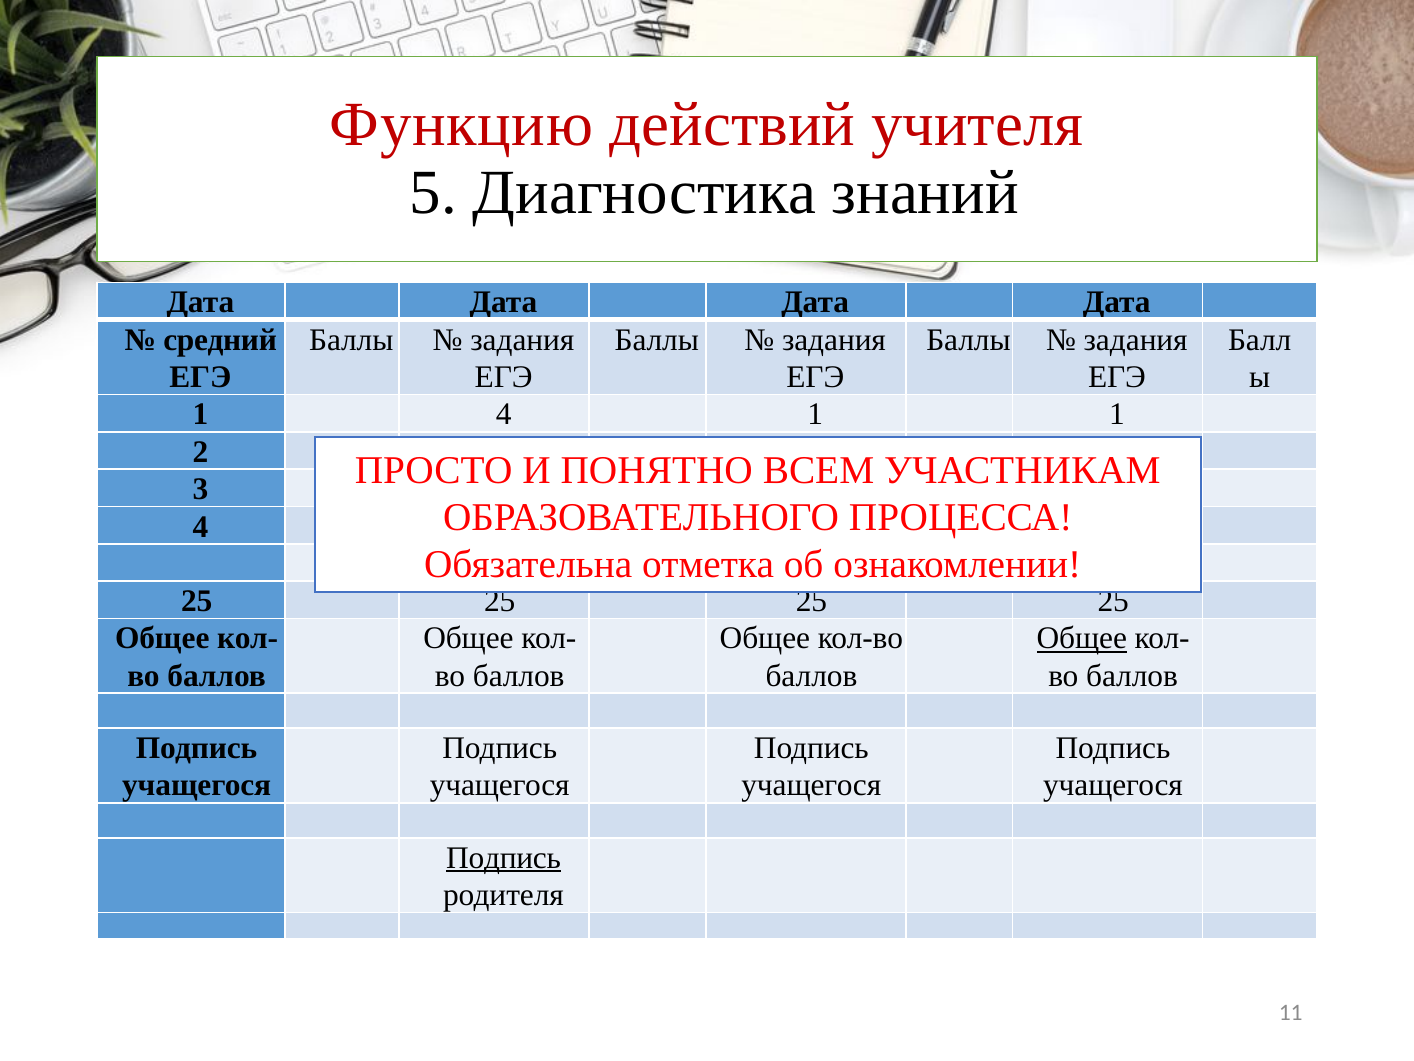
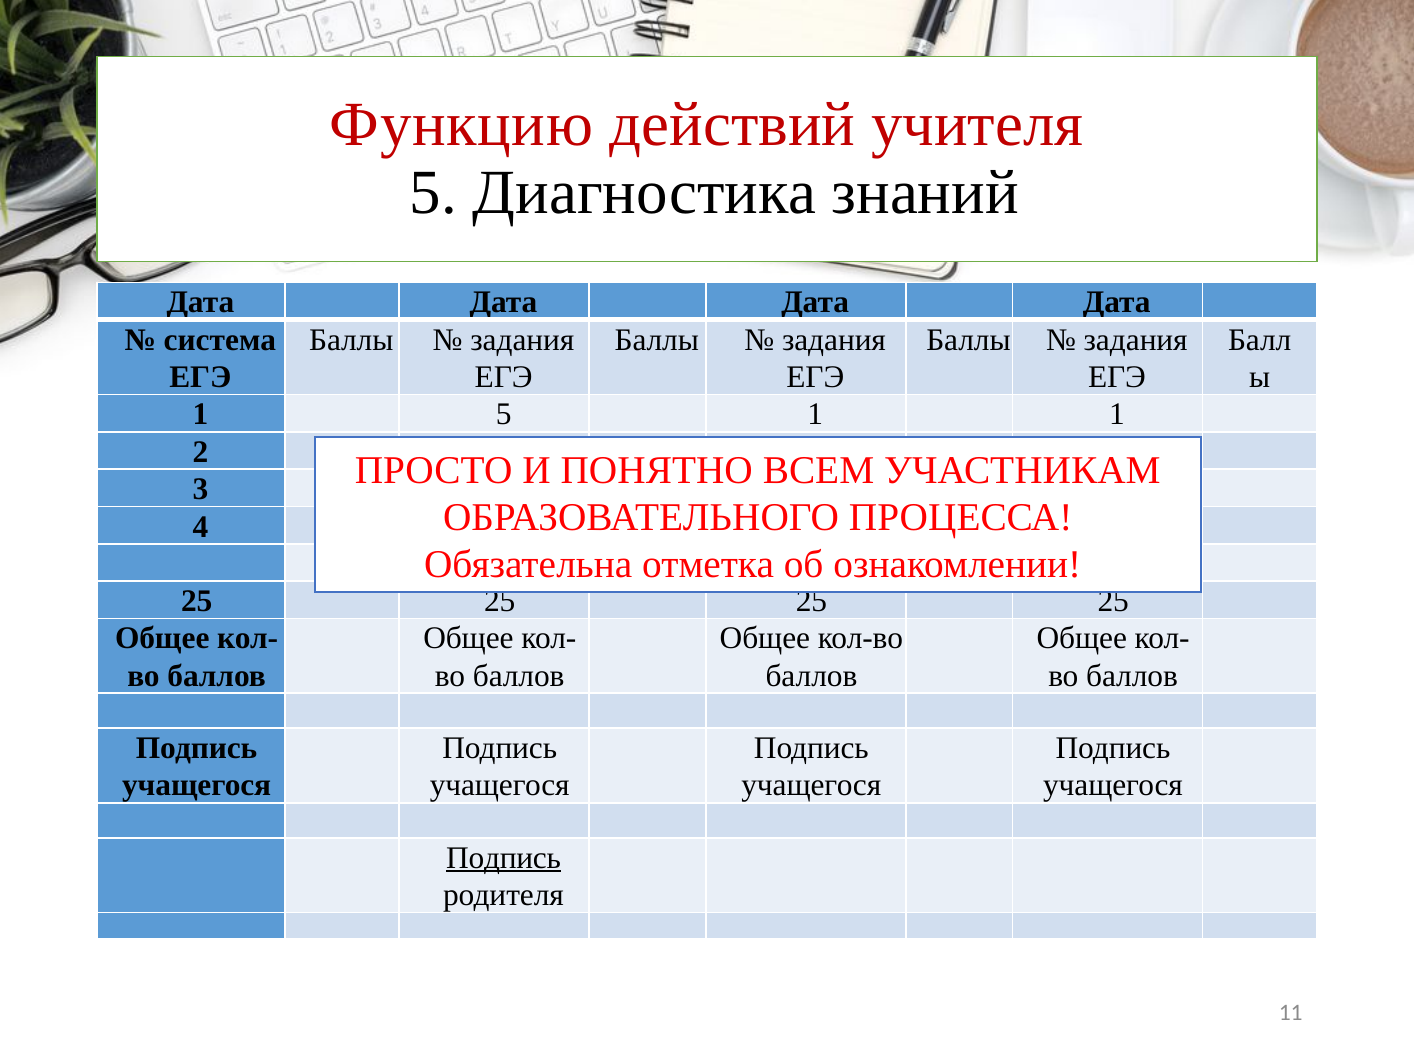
средний: средний -> система
1 4: 4 -> 5
Общее at (1082, 638) underline: present -> none
